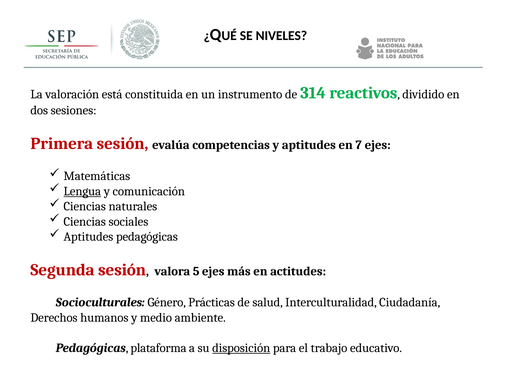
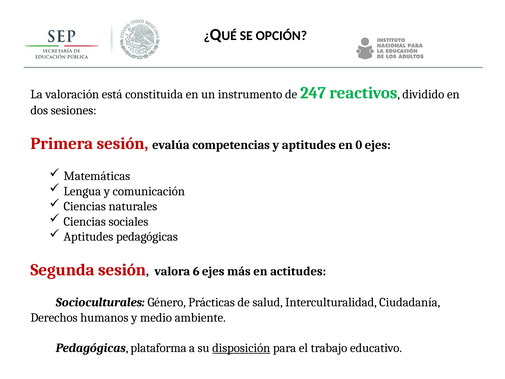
NIVELES: NIVELES -> OPCIÓN
314: 314 -> 247
7: 7 -> 0
Lengua underline: present -> none
5: 5 -> 6
